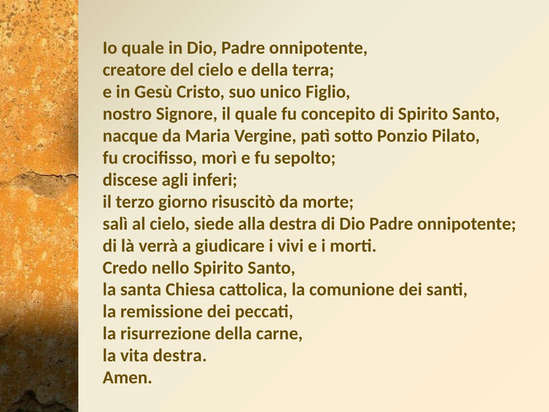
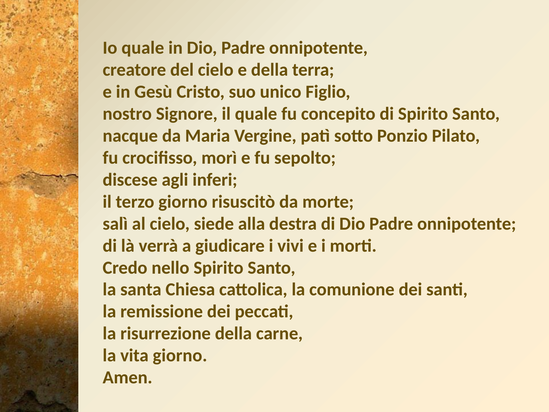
vita destra: destra -> giorno
